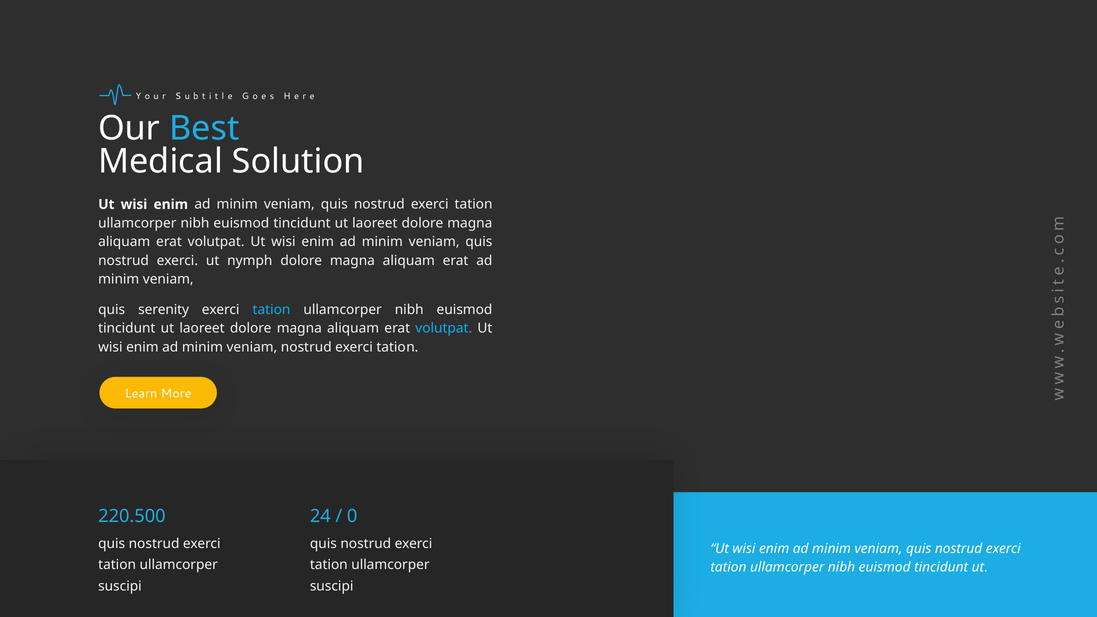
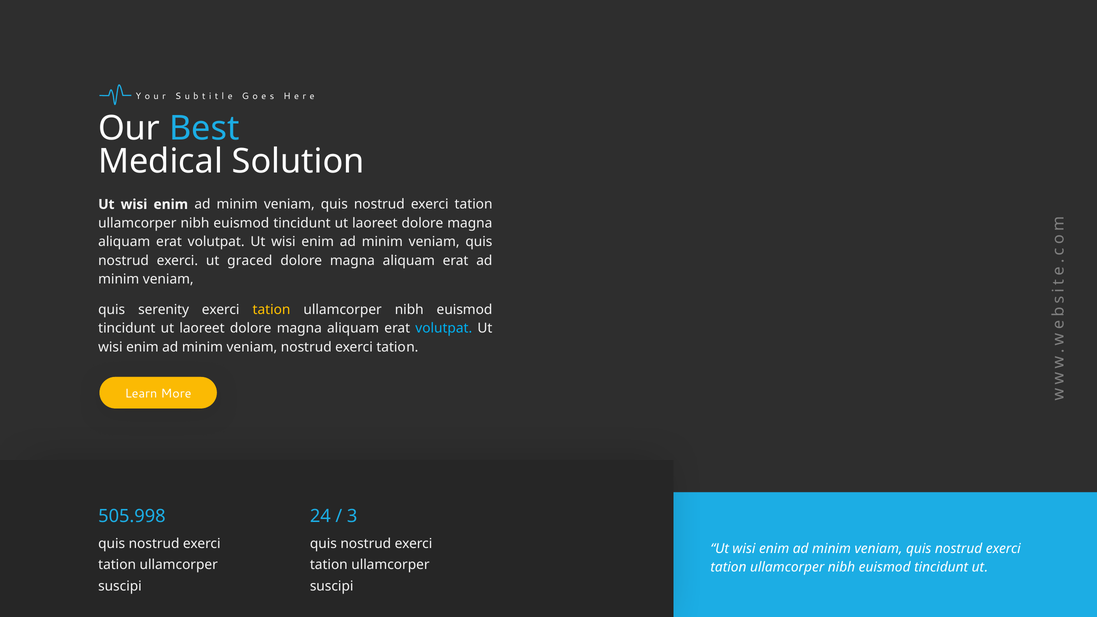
nymph: nymph -> graced
tation at (272, 310) colour: light blue -> yellow
220.500: 220.500 -> 505.998
0: 0 -> 3
